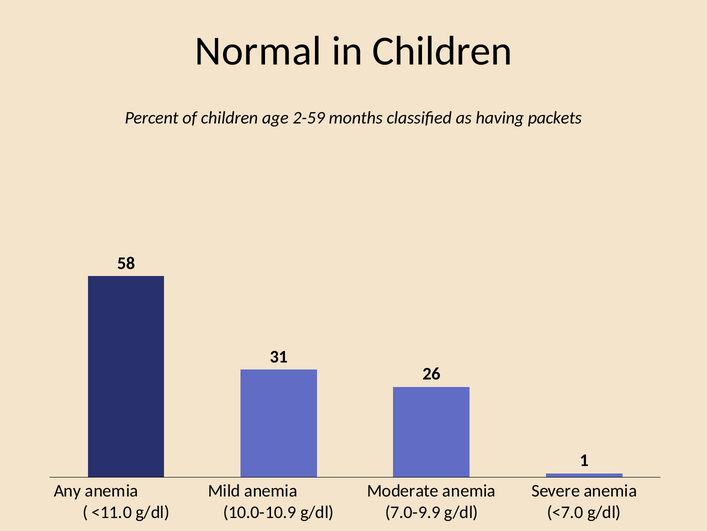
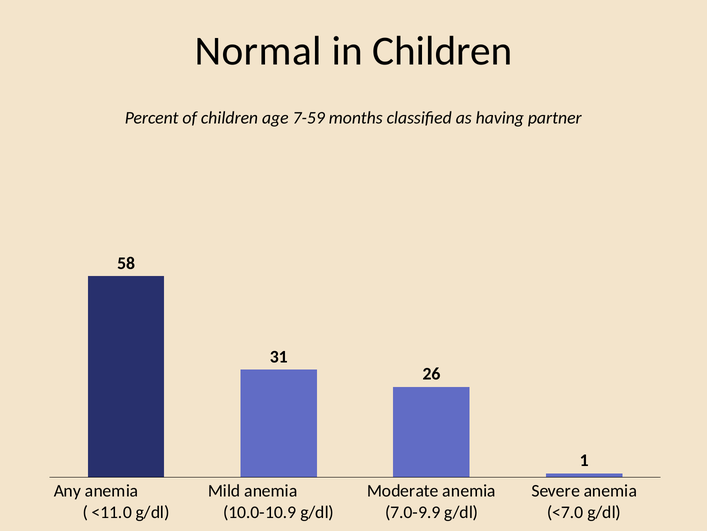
2-59: 2-59 -> 7-59
packets: packets -> partner
